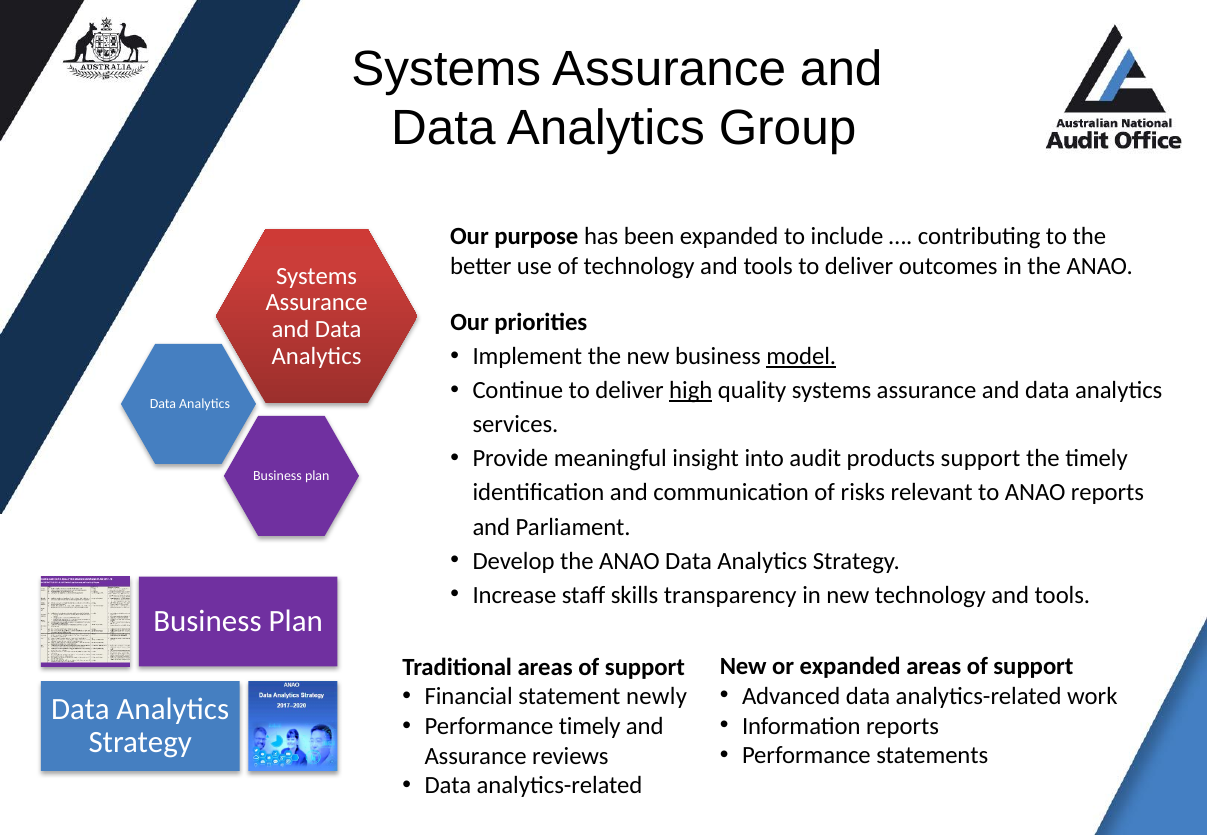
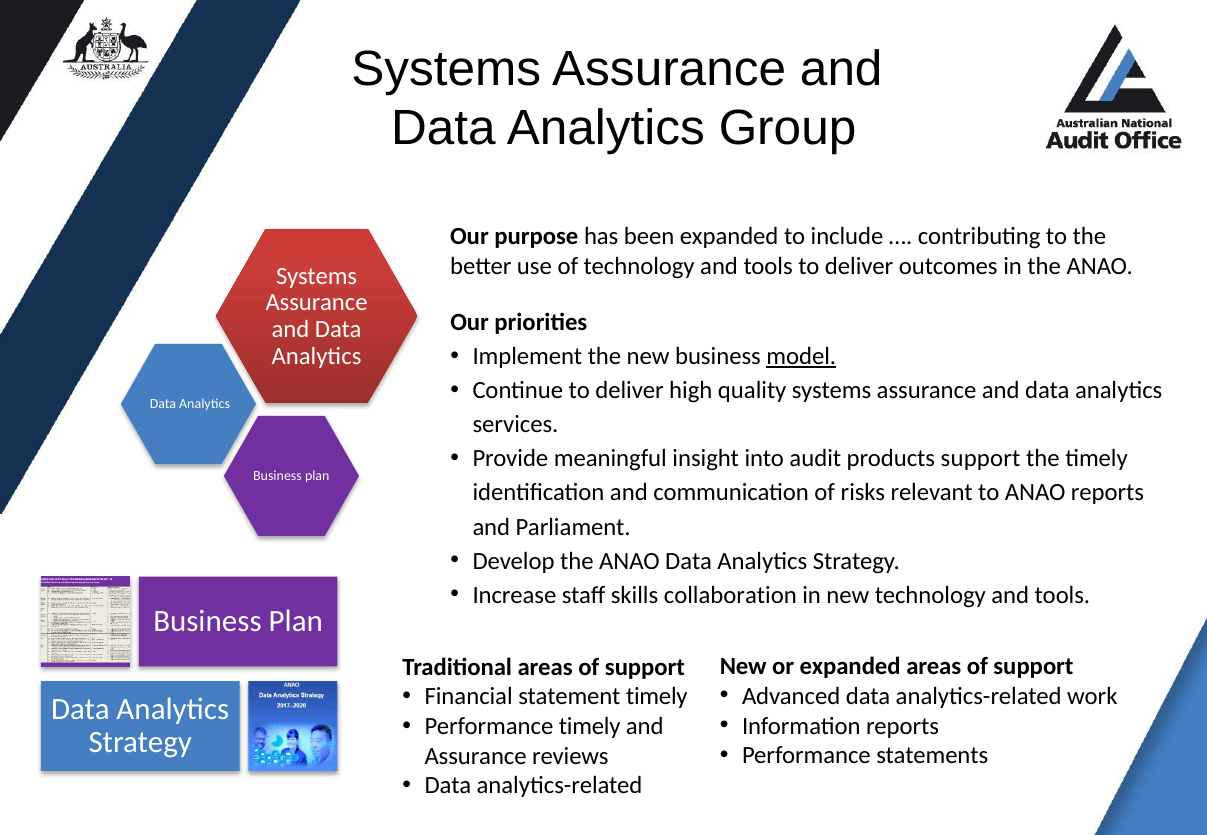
high underline: present -> none
transparency: transparency -> collaboration
statement newly: newly -> timely
